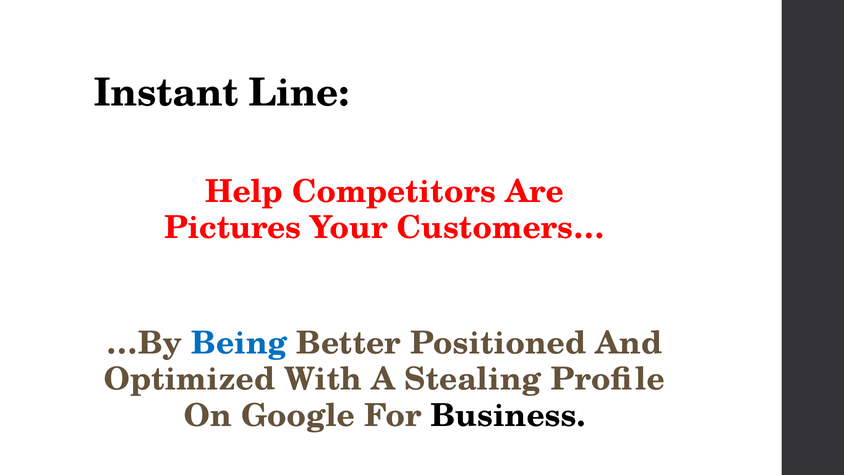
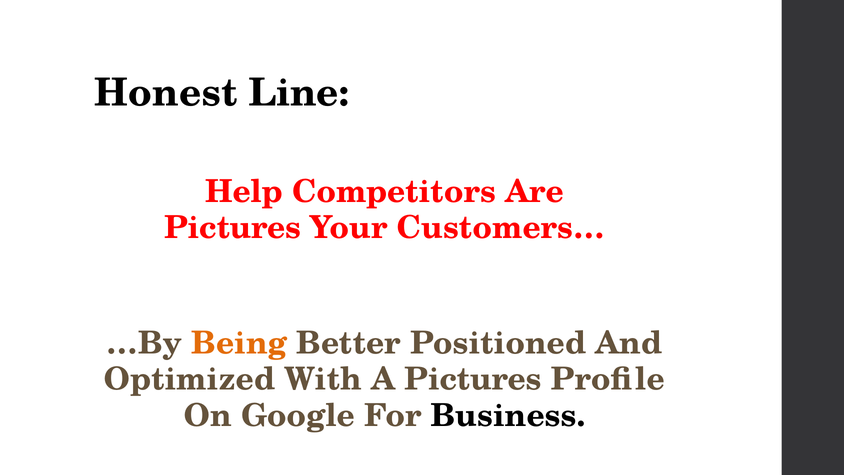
Instant: Instant -> Honest
Being colour: blue -> orange
A Stealing: Stealing -> Pictures
